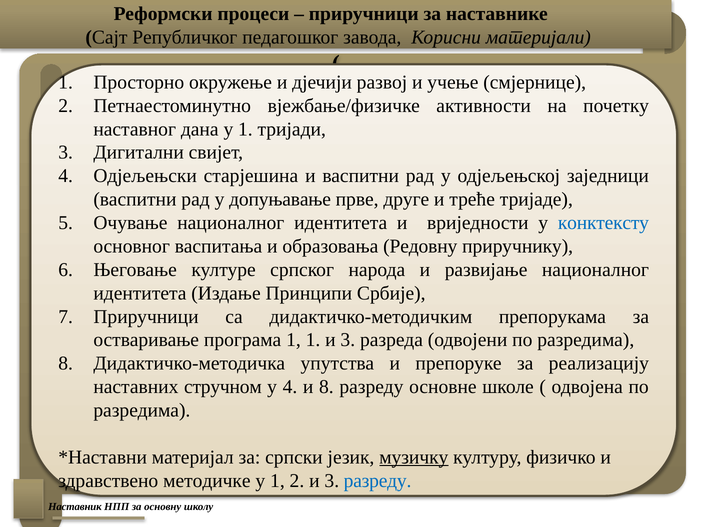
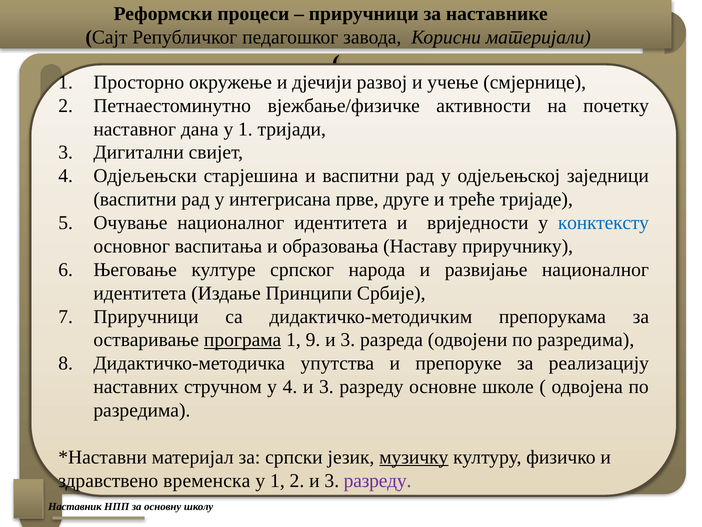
допуњавање: допуњавање -> интегрисана
Редовну: Редовну -> Наставу
програма underline: none -> present
1 1: 1 -> 9
4 и 8: 8 -> 3
методичке: методичке -> временска
разреду at (378, 480) colour: blue -> purple
